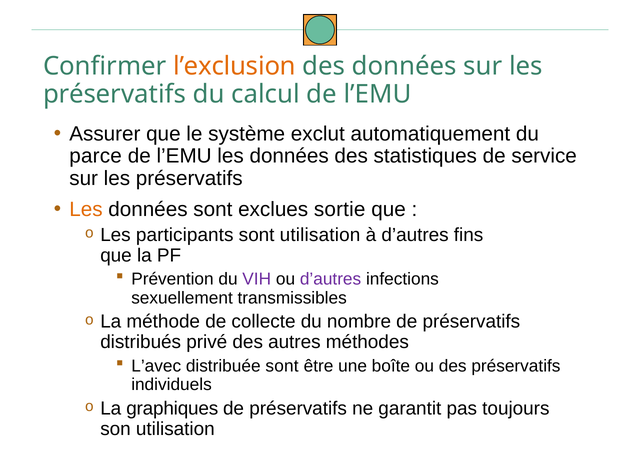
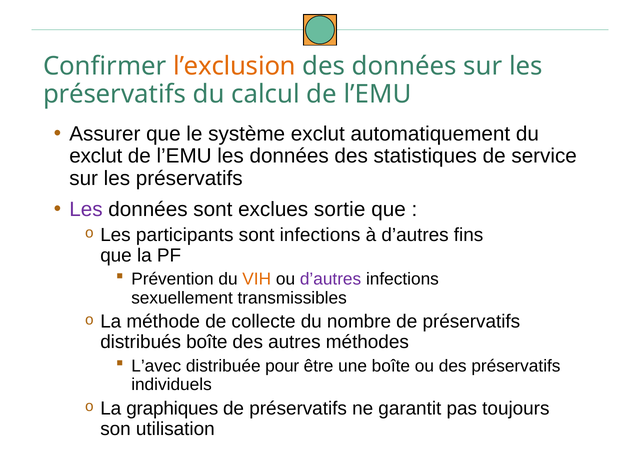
parce at (96, 156): parce -> exclut
Les at (86, 209) colour: orange -> purple
sont utilisation: utilisation -> infections
VIH colour: purple -> orange
distribués privé: privé -> boîte
distribuée sont: sont -> pour
